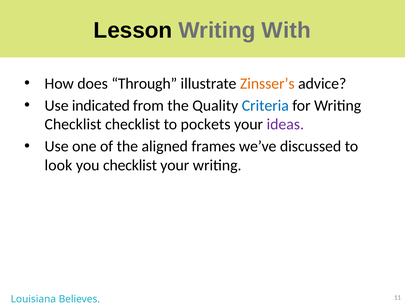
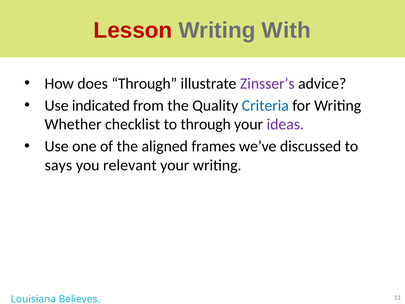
Lesson colour: black -> red
Zinsser’s colour: orange -> purple
Checklist at (73, 124): Checklist -> Whether
to pockets: pockets -> through
look: look -> says
you checklist: checklist -> relevant
